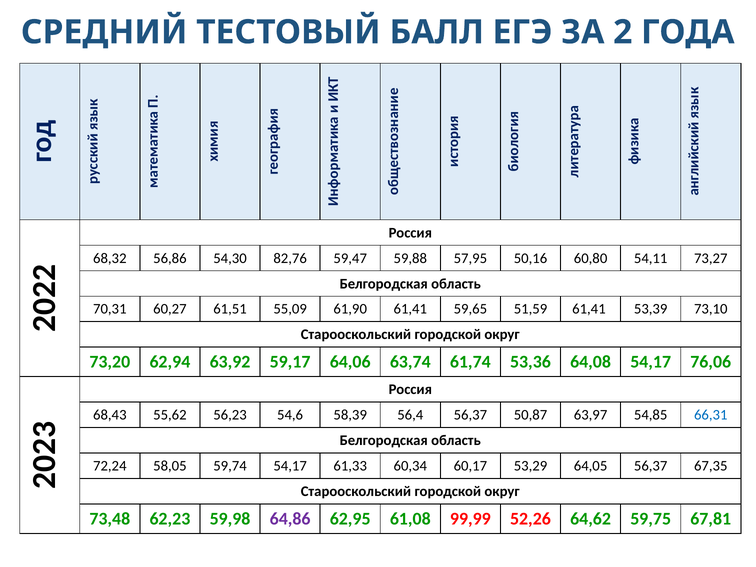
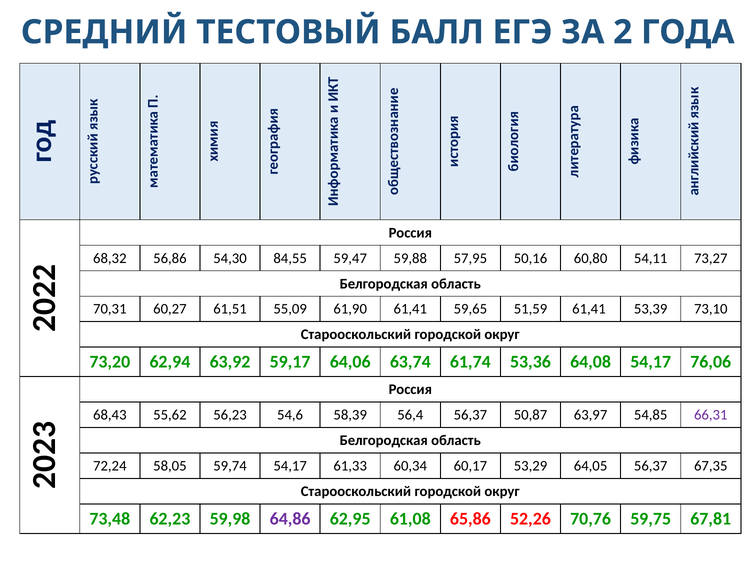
82,76: 82,76 -> 84,55
66,31 colour: blue -> purple
99,99: 99,99 -> 65,86
64,62: 64,62 -> 70,76
